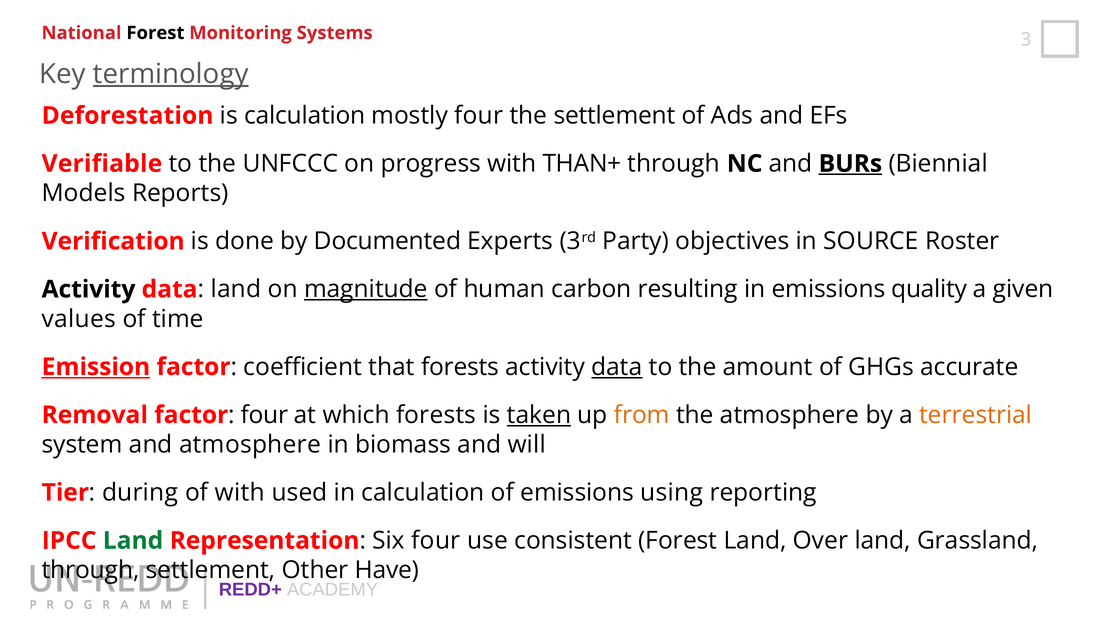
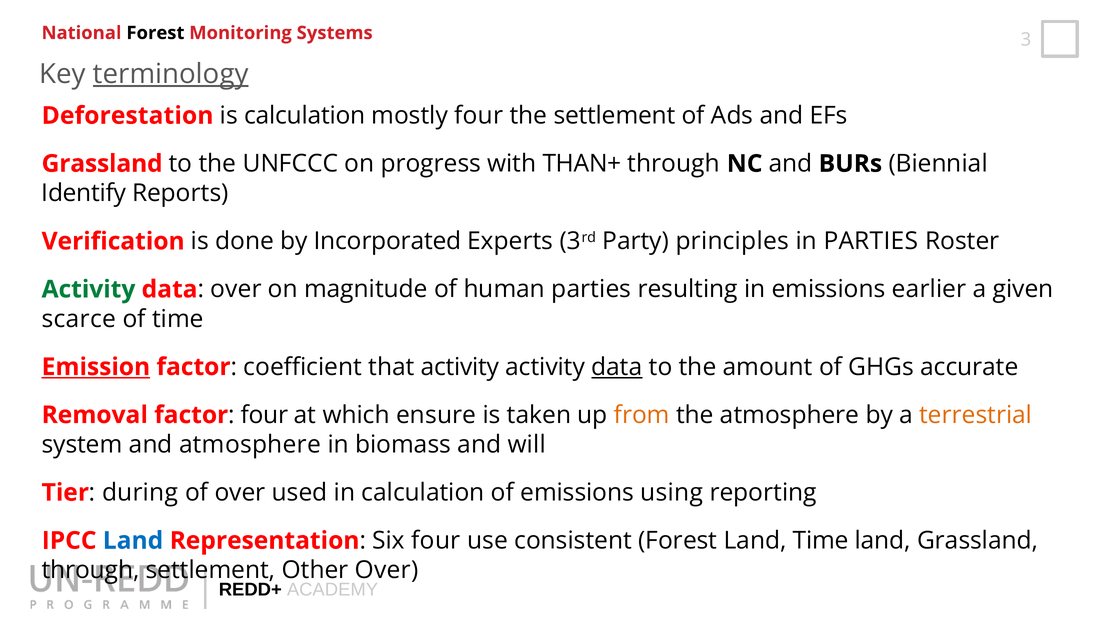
Verifiable at (102, 164): Verifiable -> Grassland
BURs underline: present -> none
Models: Models -> Identify
Documented: Documented -> Incorporated
objectives: objectives -> principles
in SOURCE: SOURCE -> PARTIES
Activity at (88, 289) colour: black -> green
data land: land -> over
magnitude underline: present -> none
human carbon: carbon -> parties
quality: quality -> earlier
values: values -> scarce
that forests: forests -> activity
which forests: forests -> ensure
taken underline: present -> none
of with: with -> over
Land at (133, 540) colour: green -> blue
Land Over: Over -> Time
Other Have: Have -> Over
REDD+ colour: purple -> black
